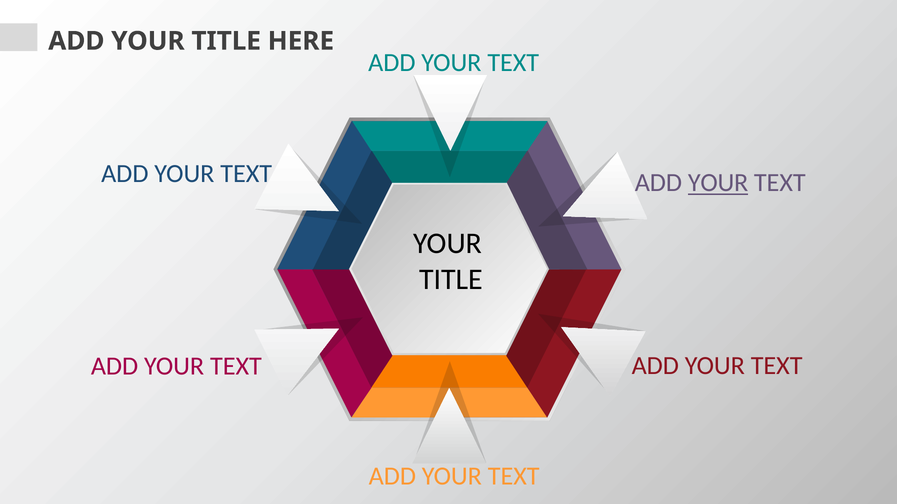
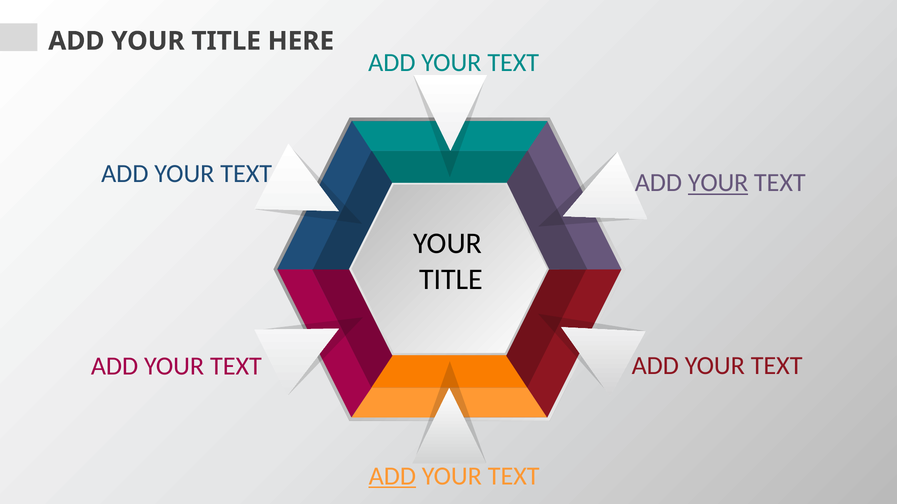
ADD at (392, 477) underline: none -> present
